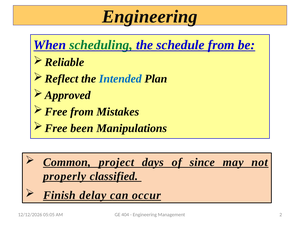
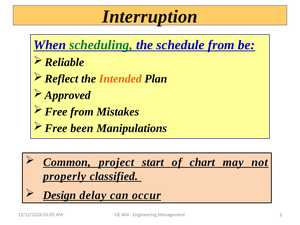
Engineering at (150, 17): Engineering -> Interruption
Intended colour: blue -> orange
days: days -> start
since: since -> chart
Finish: Finish -> Design
